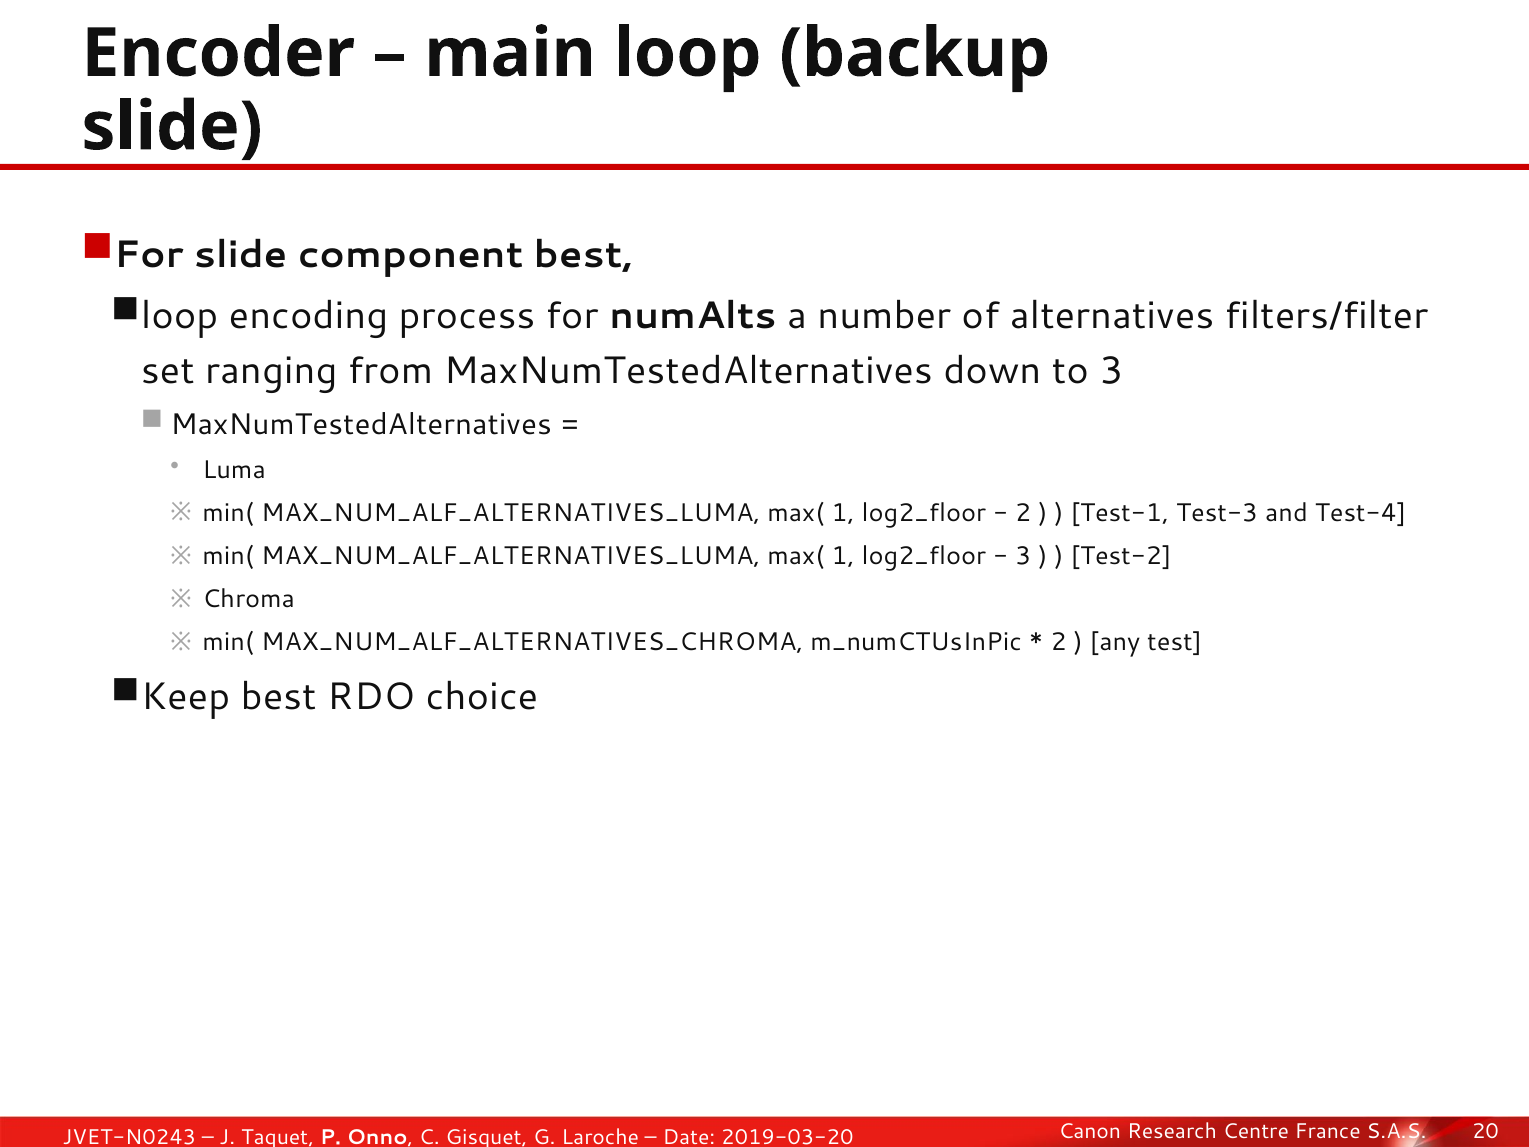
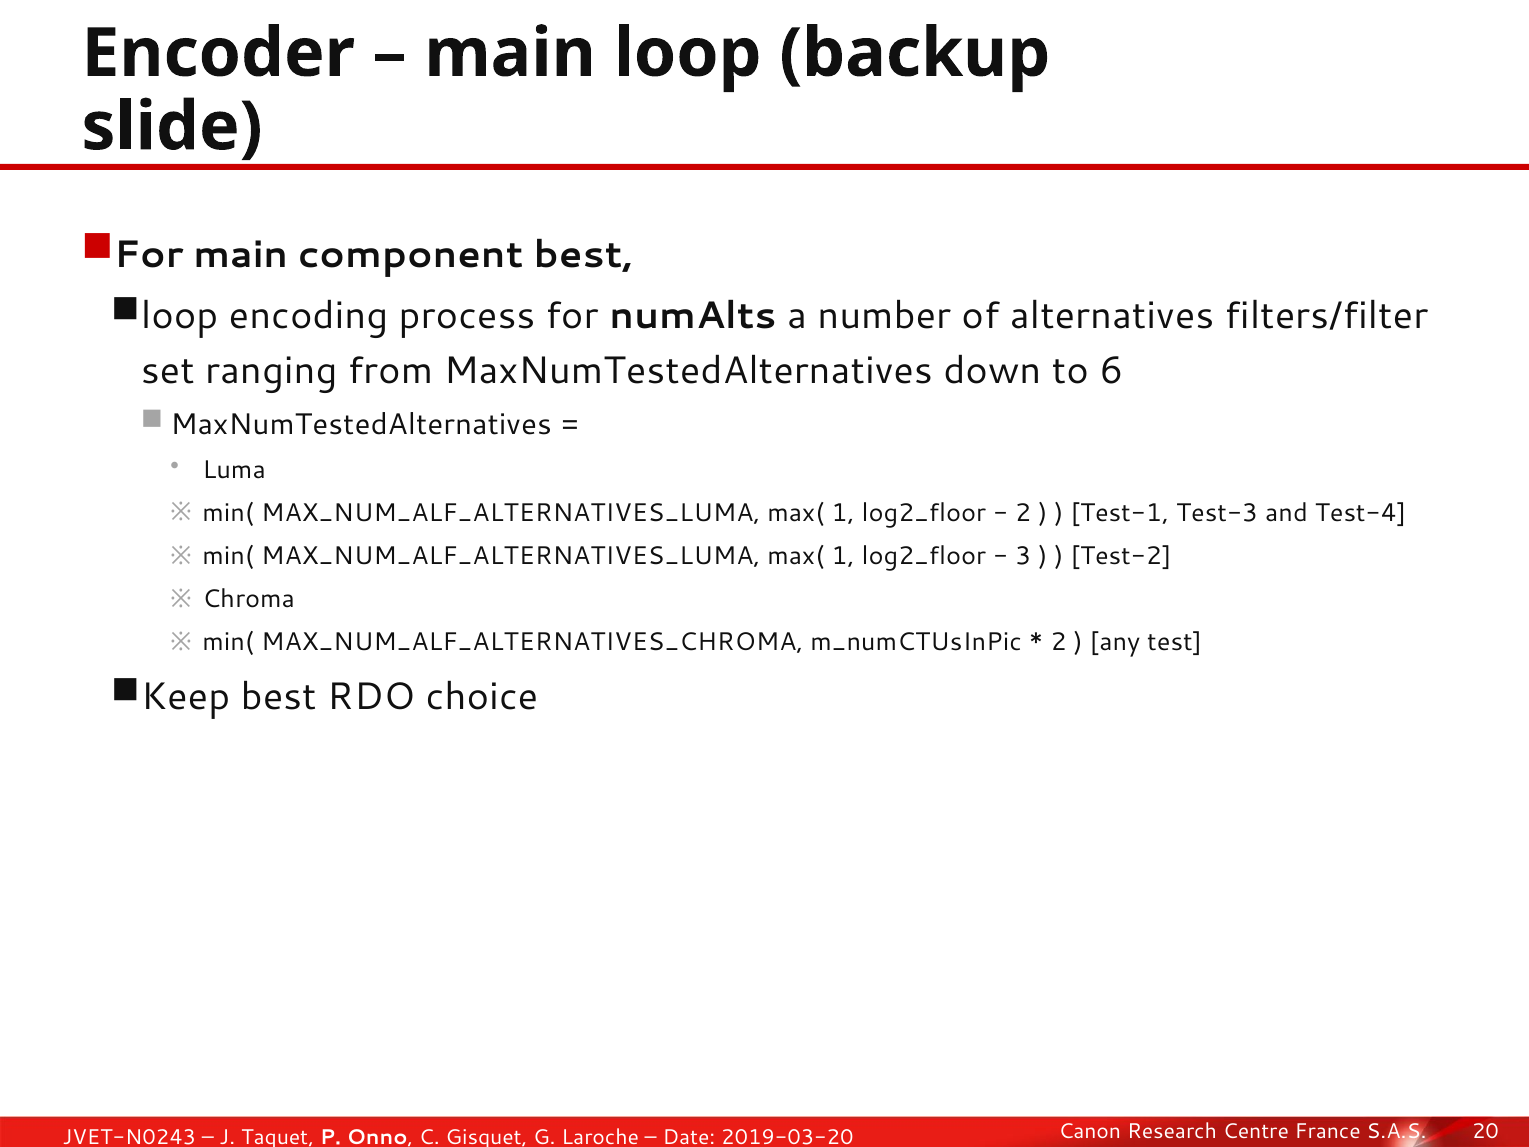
For slide: slide -> main
to 3: 3 -> 6
